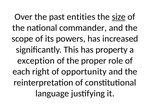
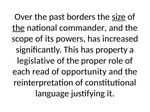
entities: entities -> borders
the at (19, 28) underline: none -> present
exception: exception -> legislative
right: right -> read
